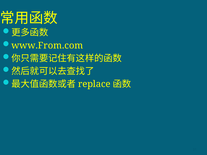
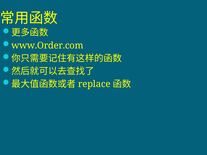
www.From.com: www.From.com -> www.Order.com
